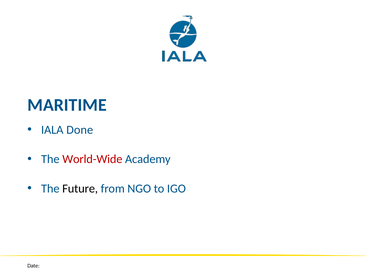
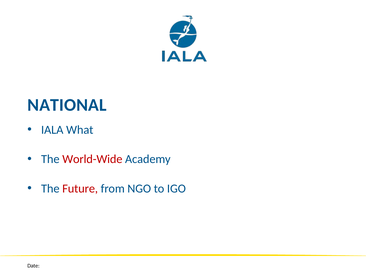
MARITIME: MARITIME -> NATIONAL
Done: Done -> What
Future colour: black -> red
